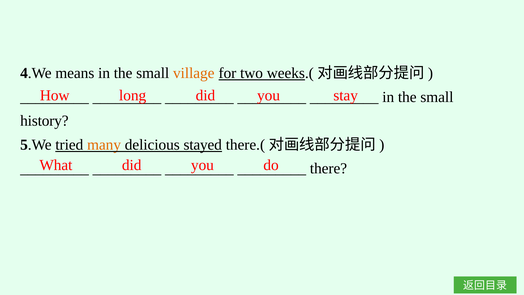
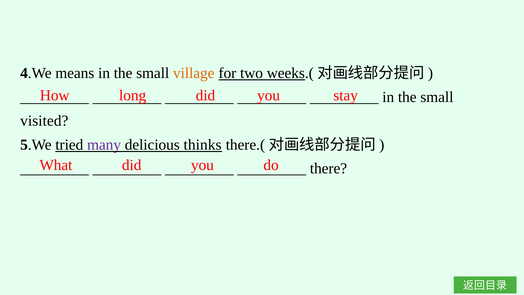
history: history -> visited
many colour: orange -> purple
stayed: stayed -> thinks
